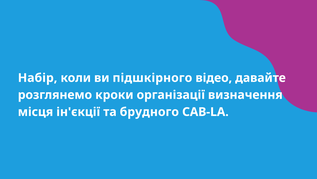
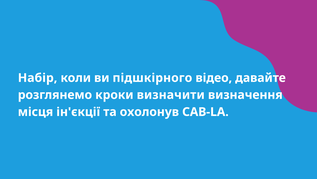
організації: організації -> визначити
брудного: брудного -> охолонув
